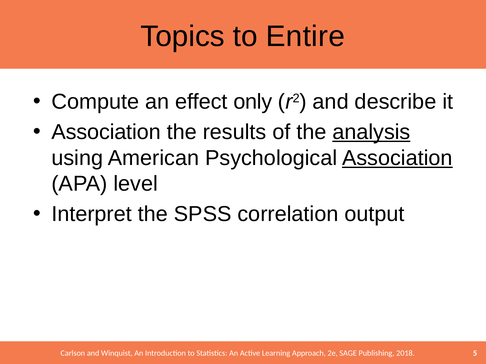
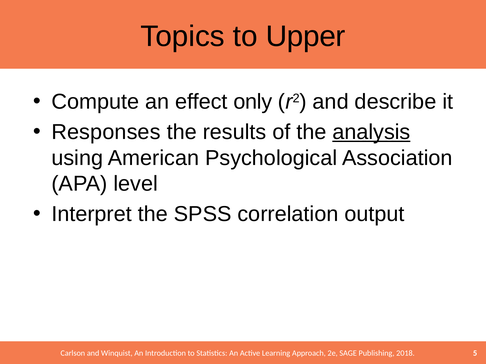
Entire: Entire -> Upper
Association at (106, 132): Association -> Responses
Association at (397, 158) underline: present -> none
